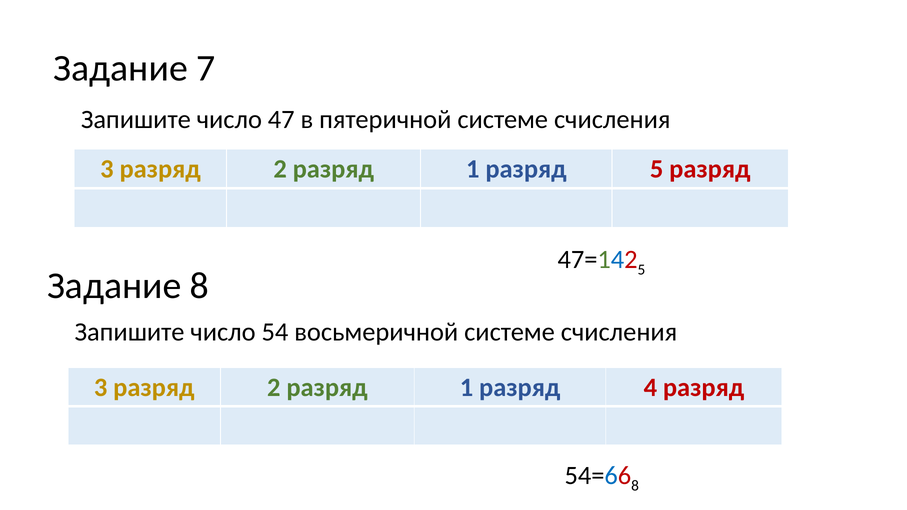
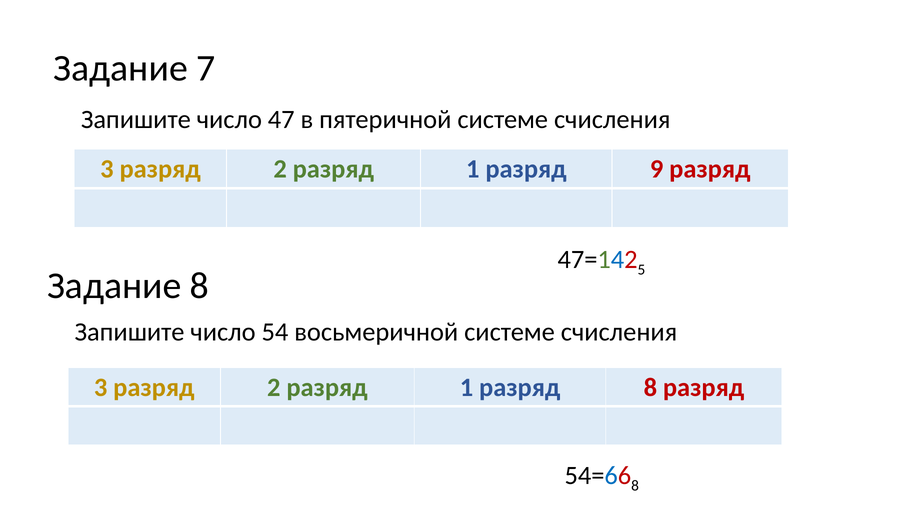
разряд 5: 5 -> 9
разряд 4: 4 -> 8
